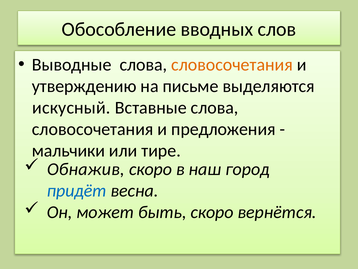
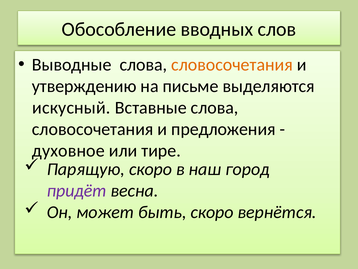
мальчики: мальчики -> духовное
Обнажив: Обнажив -> Парящую
придёт colour: blue -> purple
